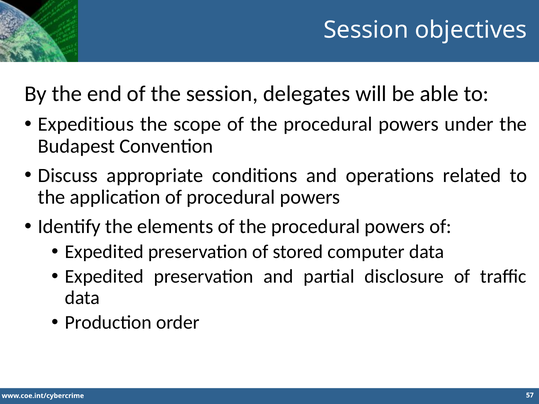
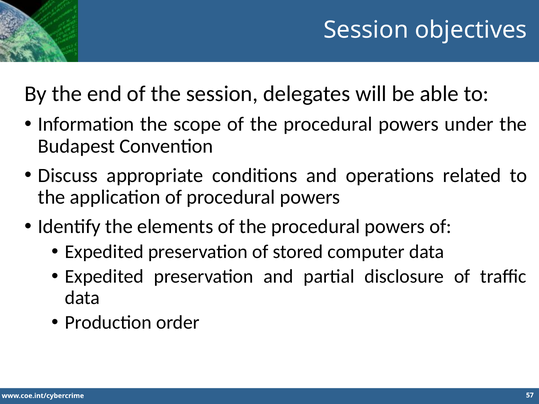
Expeditious: Expeditious -> Information
